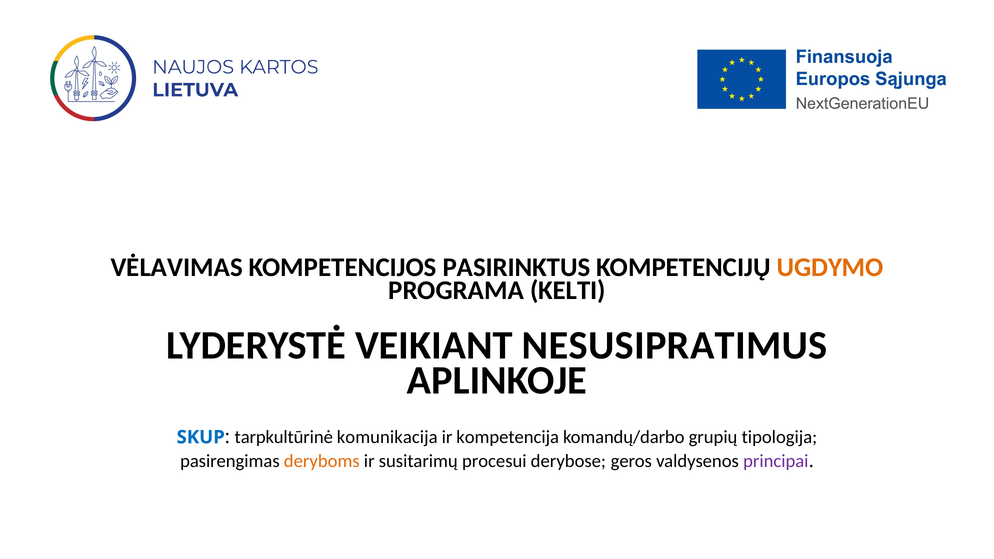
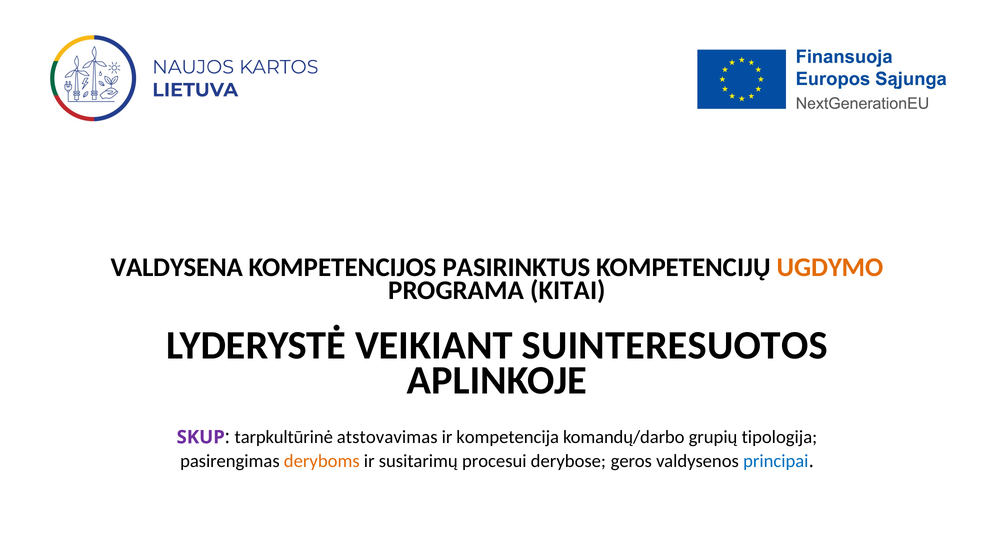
VĖLAVIMAS: VĖLAVIMAS -> VALDYSENA
KELTI: KELTI -> KITAI
NESUSIPRATIMUS: NESUSIPRATIMUS -> SUINTERESUOTOS
SKUP colour: blue -> purple
komunikacija: komunikacija -> atstovavimas
principai colour: purple -> blue
